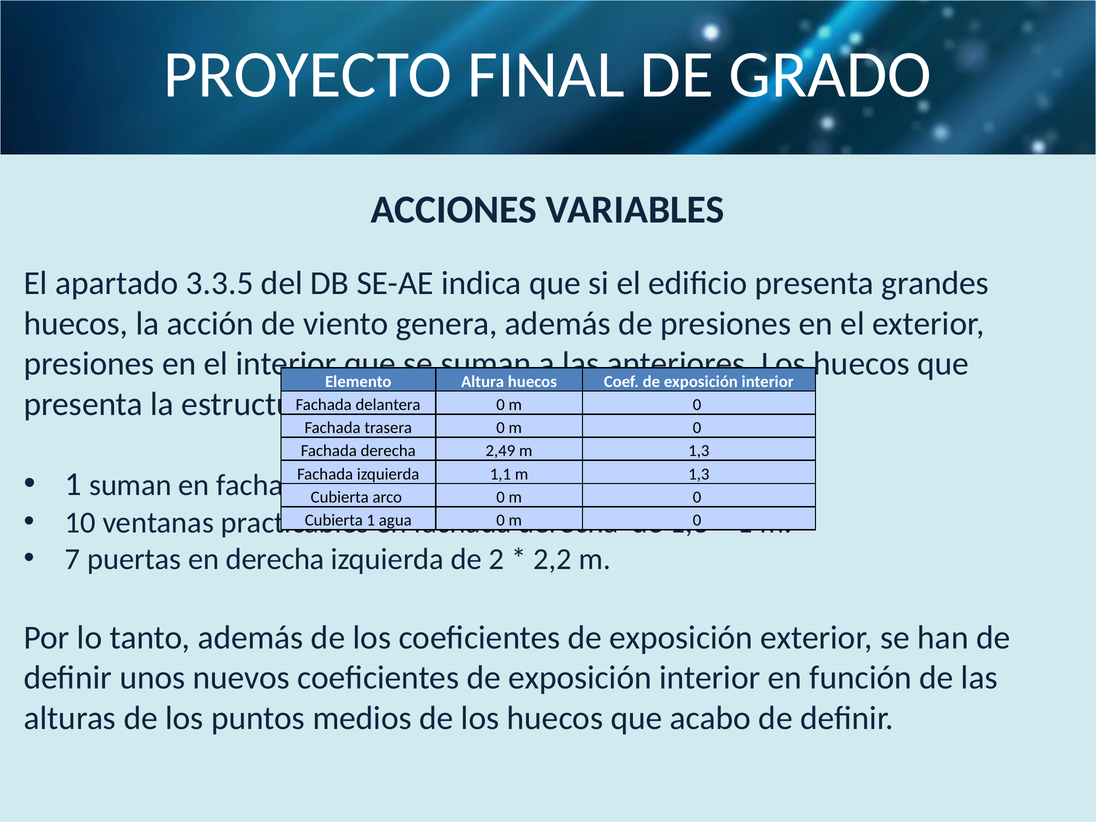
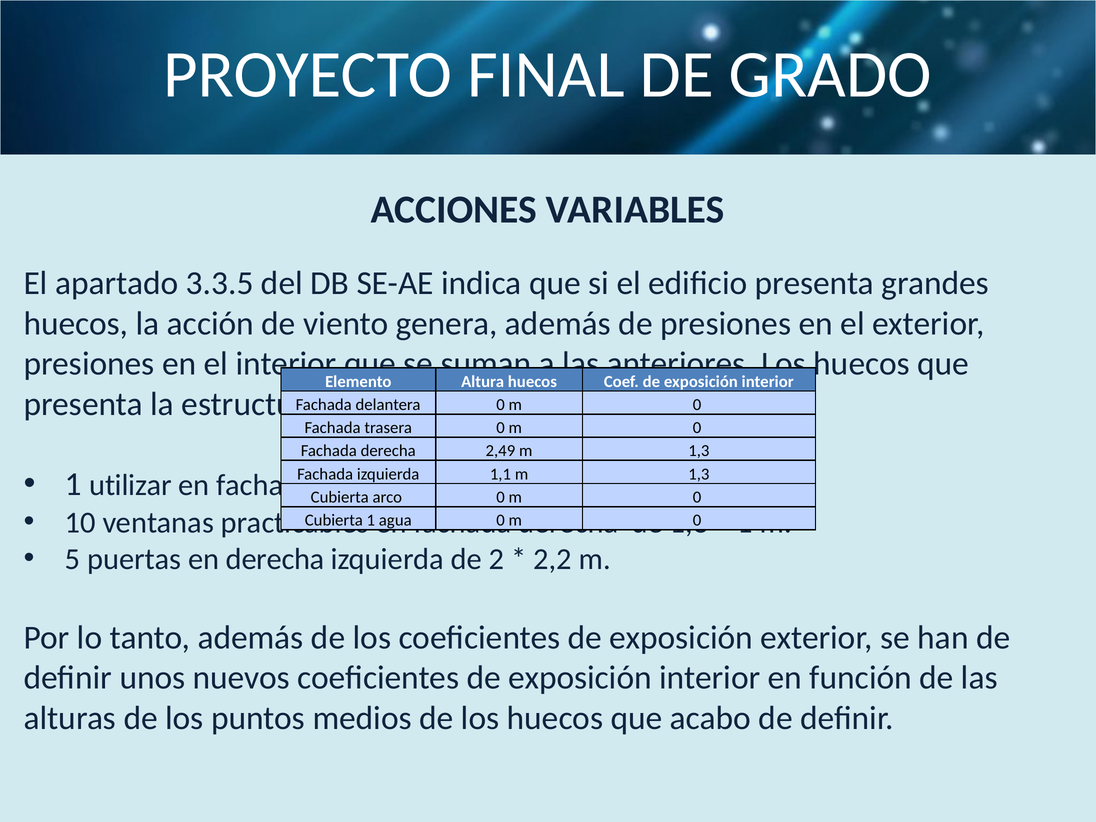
1 suman: suman -> utilizar
7: 7 -> 5
